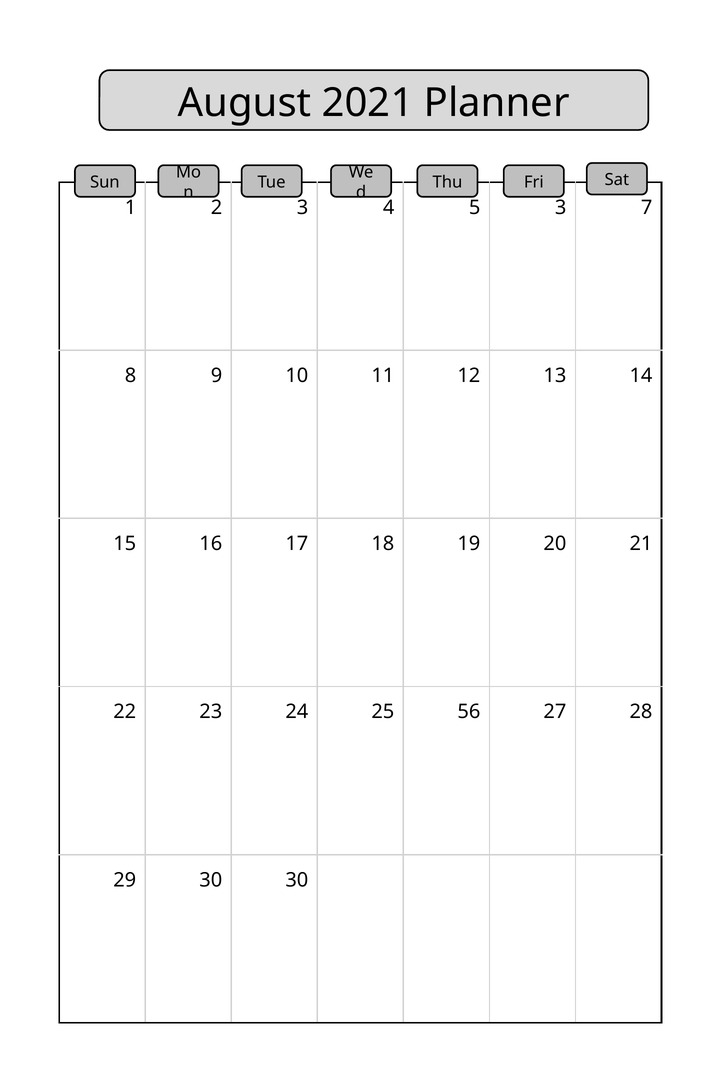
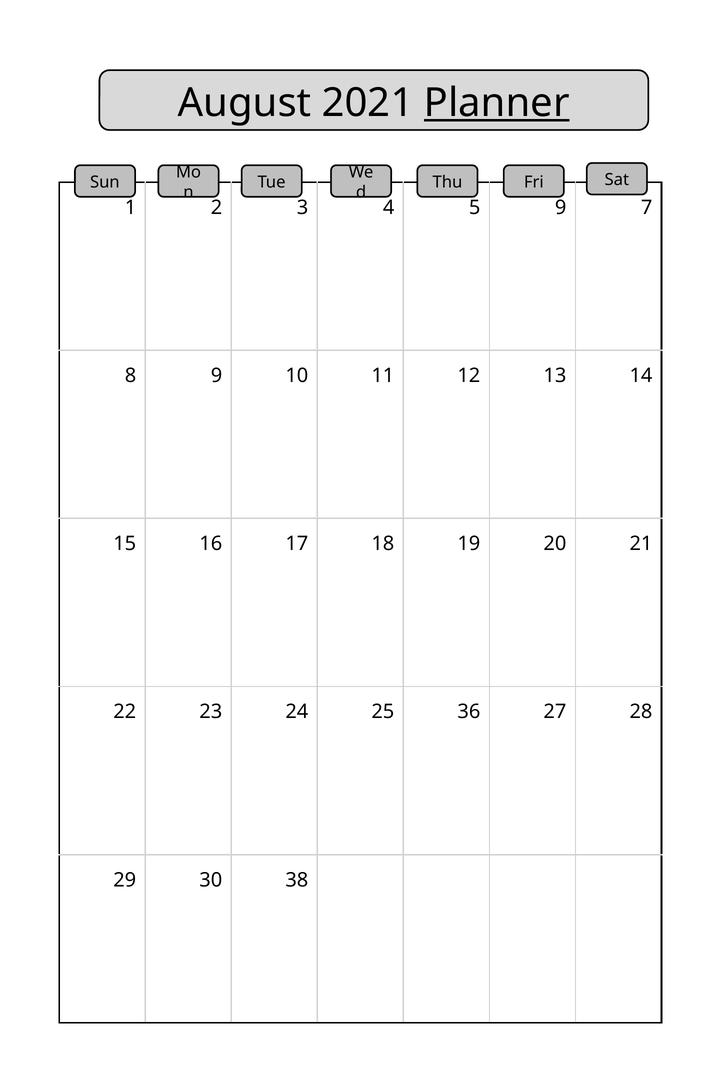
Planner underline: none -> present
5 3: 3 -> 9
56: 56 -> 36
30 30: 30 -> 38
